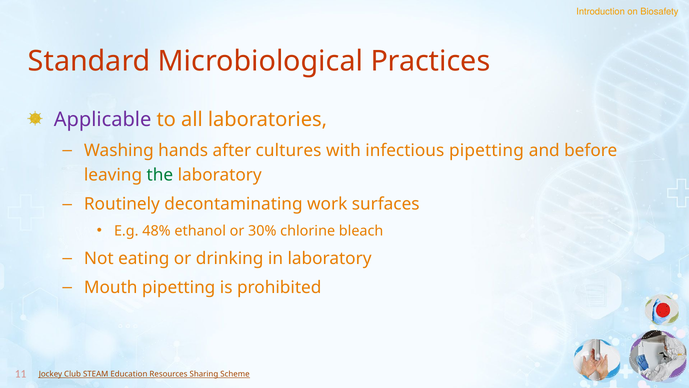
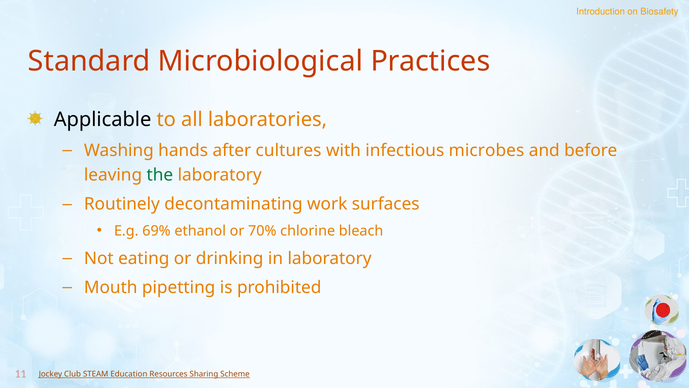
Applicable colour: purple -> black
infectious pipetting: pipetting -> microbes
48%: 48% -> 69%
30%: 30% -> 70%
